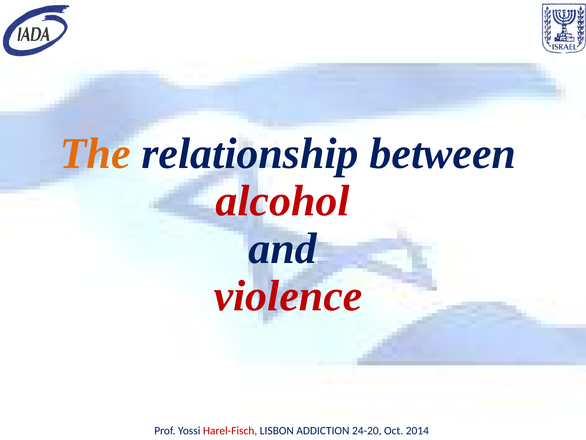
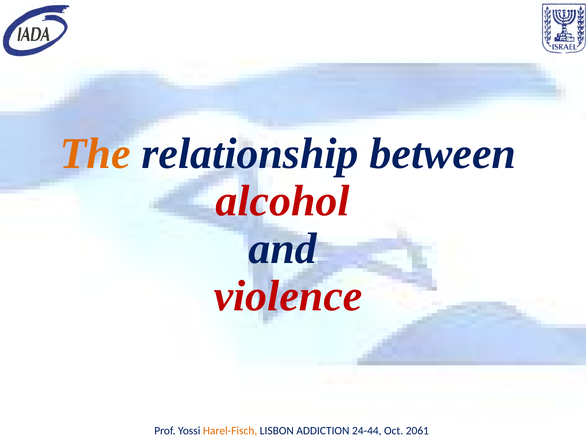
Harel-Fisch colour: red -> orange
24-20: 24-20 -> 24-44
2014: 2014 -> 2061
